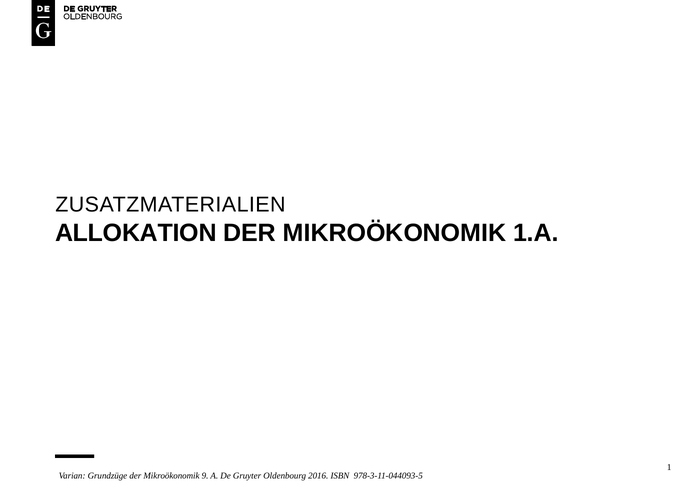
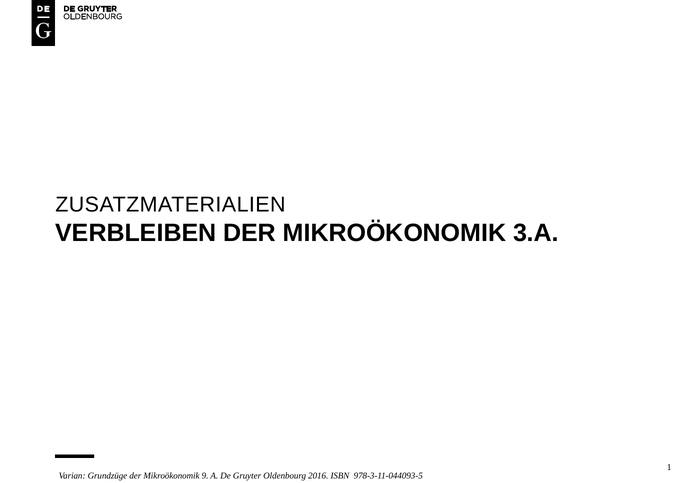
ALLOKATION: ALLOKATION -> VERBLEIBEN
1.A: 1.A -> 3.A
